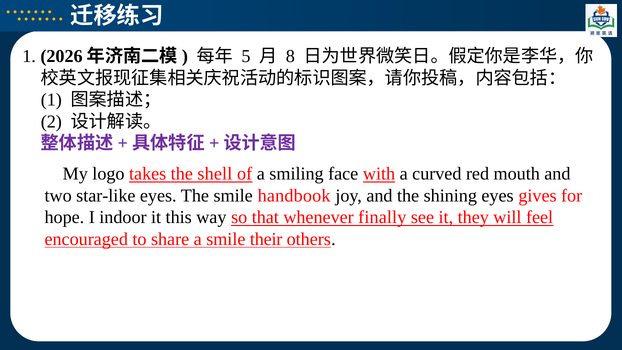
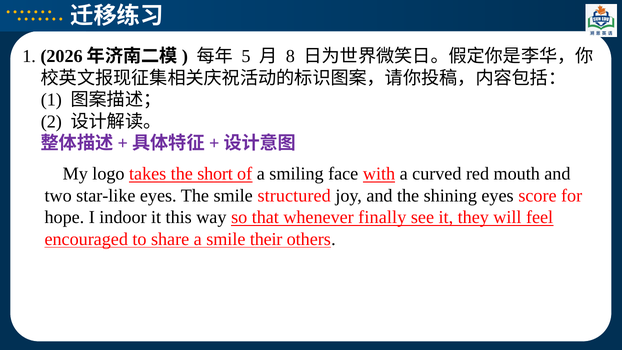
shell: shell -> short
handbook: handbook -> structured
gives: gives -> score
